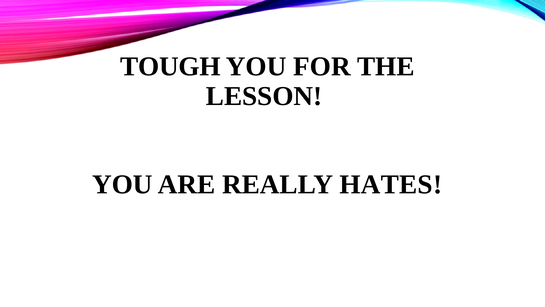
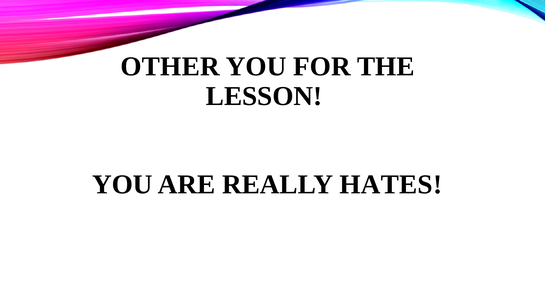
TOUGH: TOUGH -> OTHER
